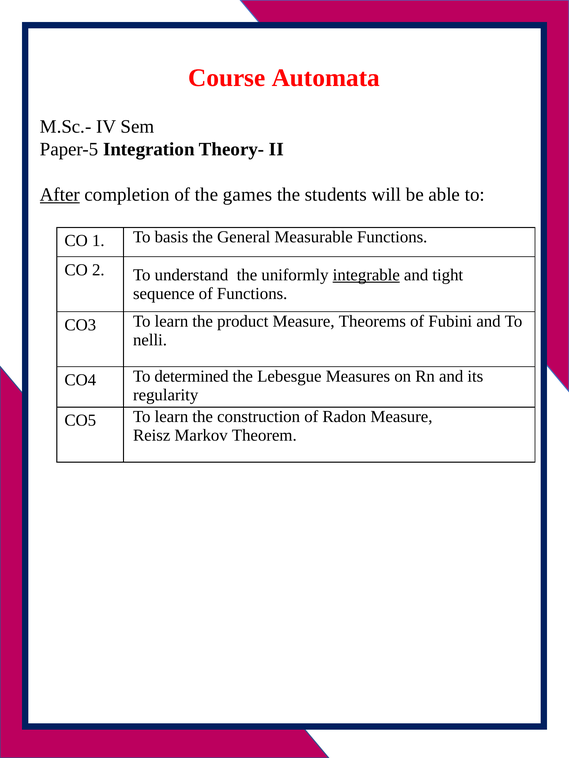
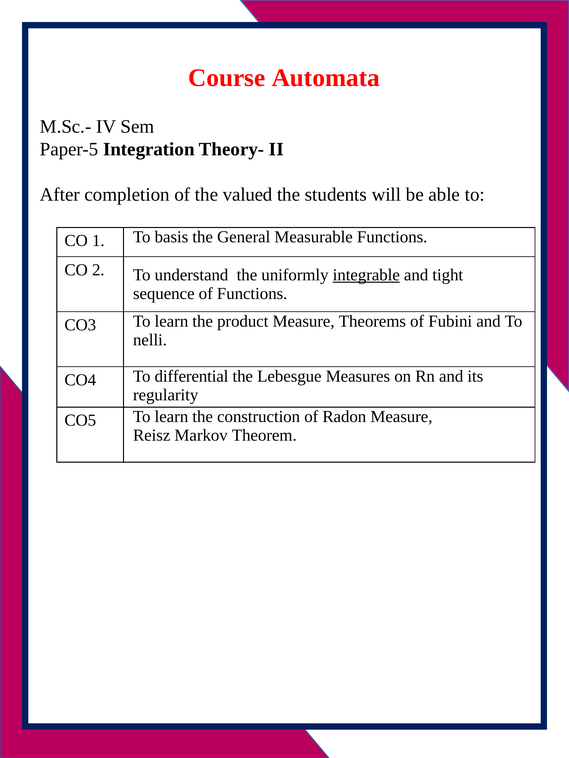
After underline: present -> none
games: games -> valued
determined: determined -> differential
